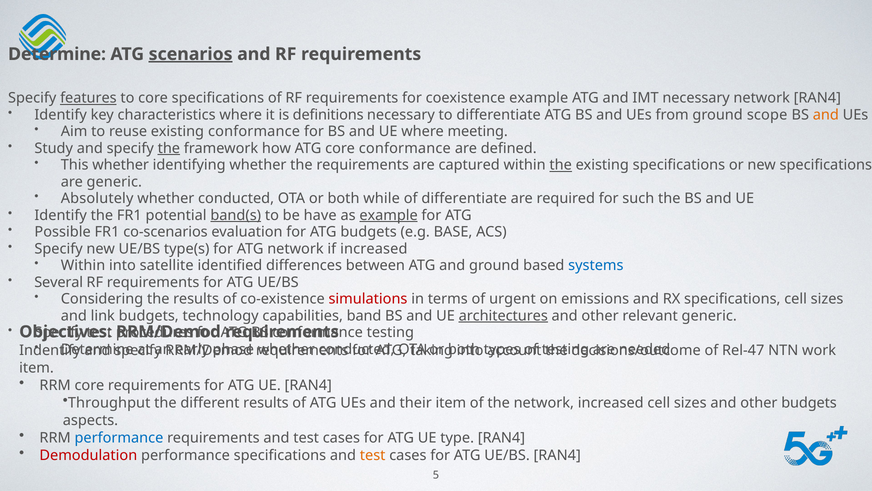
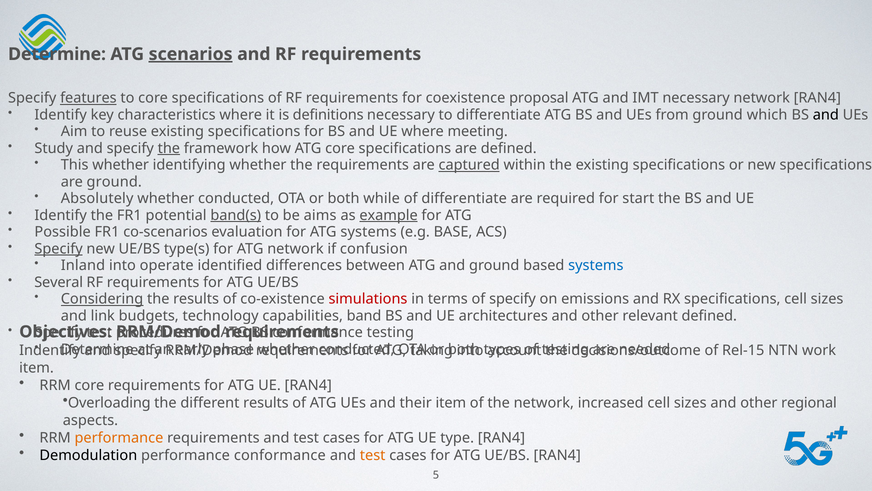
coexistence example: example -> proposal
scope: scope -> which
and at (826, 115) colour: orange -> black
reuse existing conformance: conformance -> specifications
ATG core conformance: conformance -> specifications
captured underline: none -> present
the at (561, 165) underline: present -> none
are generic: generic -> ground
such: such -> start
have: have -> aims
ATG budgets: budgets -> systems
Specify at (59, 249) underline: none -> present
if increased: increased -> confusion
Within at (83, 265): Within -> Inland
satellite: satellite -> operate
Considering underline: none -> present
of urgent: urgent -> specify
architectures underline: present -> none
relevant generic: generic -> defined
Rel-47: Rel-47 -> Rel-15
Throughput: Throughput -> Overloading
other budgets: budgets -> regional
performance at (119, 437) colour: blue -> orange
Demodulation colour: red -> black
performance specifications: specifications -> conformance
